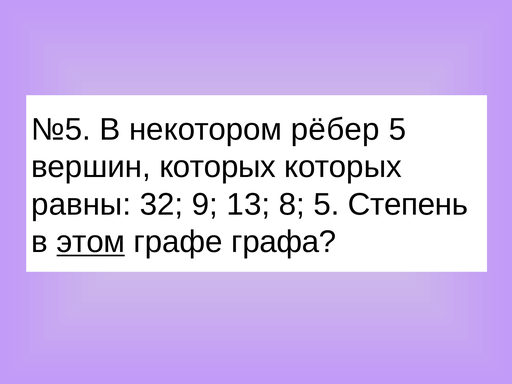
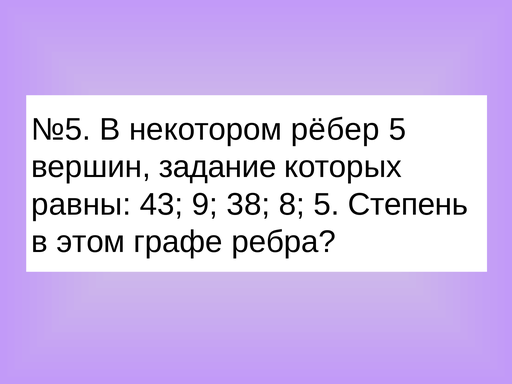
вершин которых: которых -> задание
32: 32 -> 43
13: 13 -> 38
этом underline: present -> none
графа: графа -> ребра
